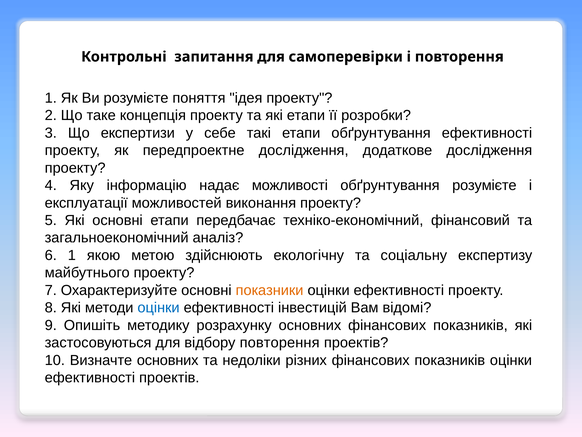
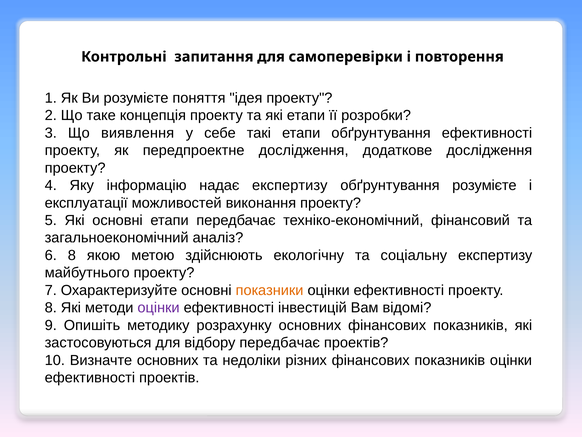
експертизи: експертизи -> виявлення
надає можливості: можливості -> експертизу
6 1: 1 -> 8
оцінки at (159, 307) colour: blue -> purple
відбору повторення: повторення -> передбачає
